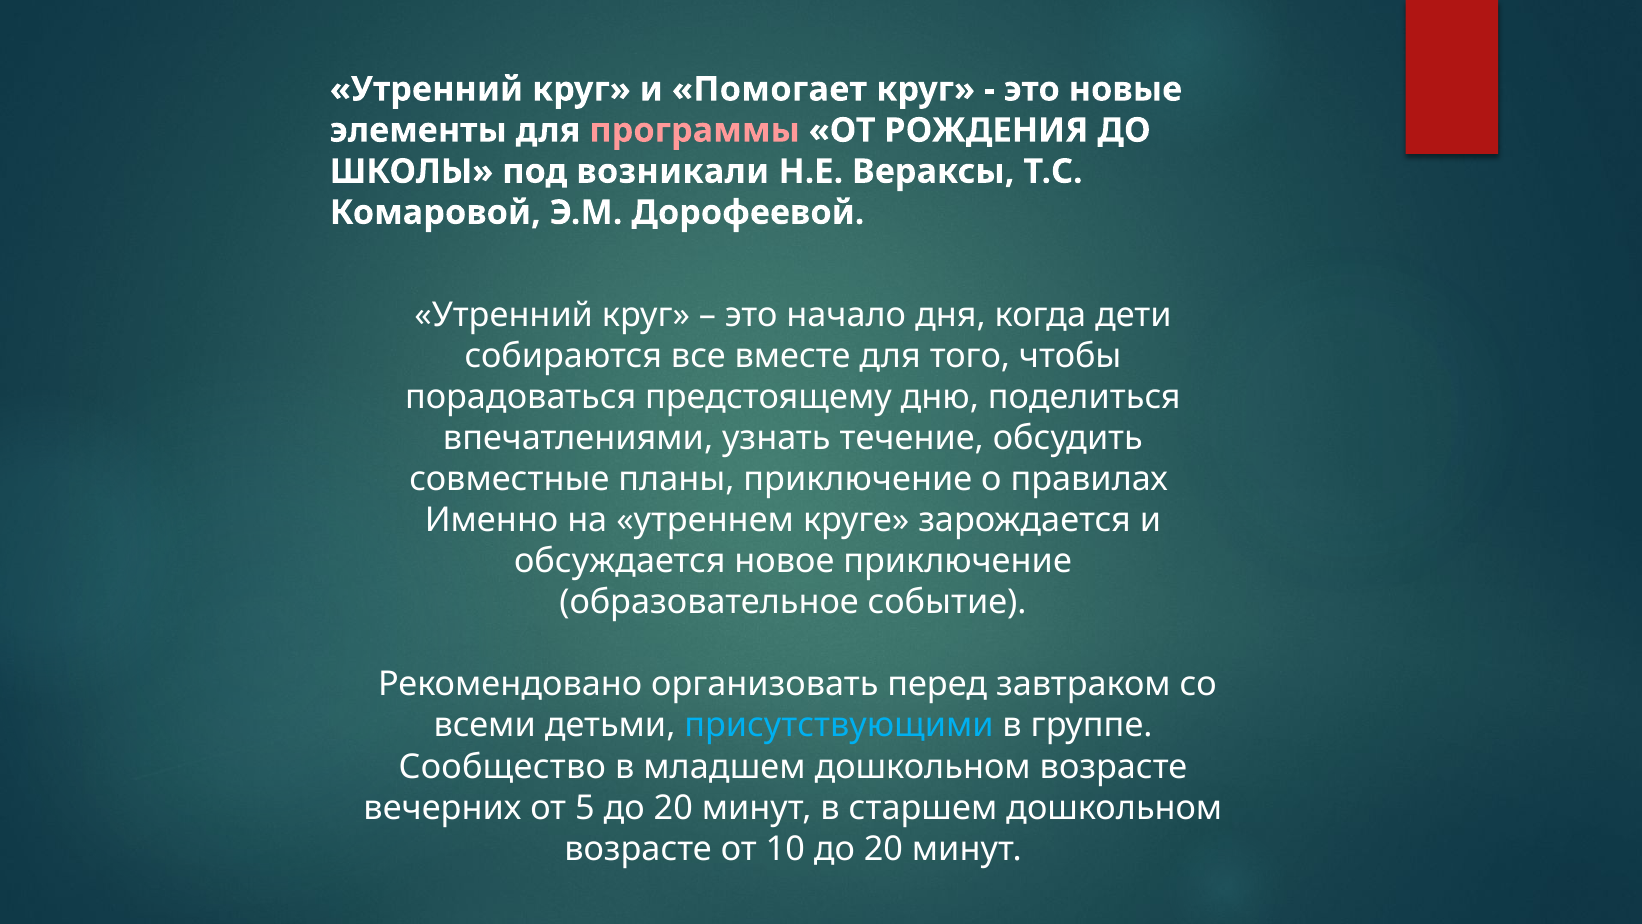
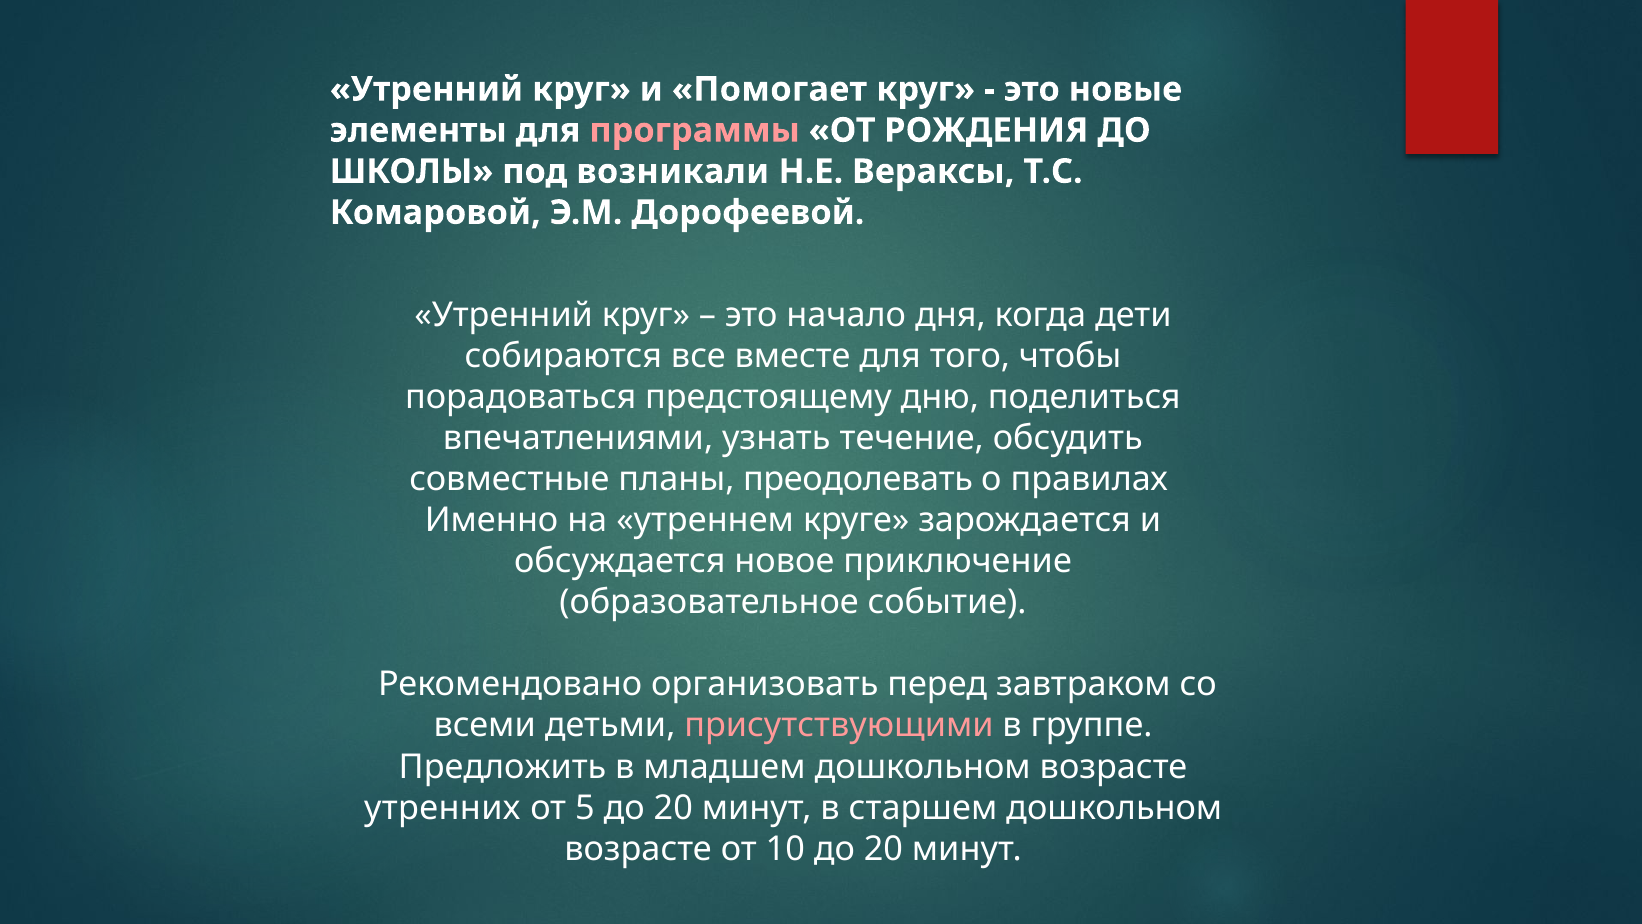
планы приключение: приключение -> преодолевать
присутствующими colour: light blue -> pink
Сообщество: Сообщество -> Предложить
вечерних: вечерних -> утренних
